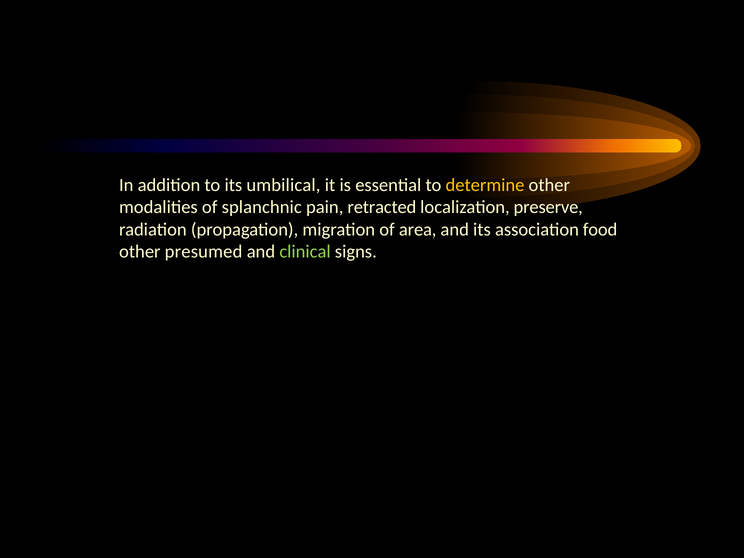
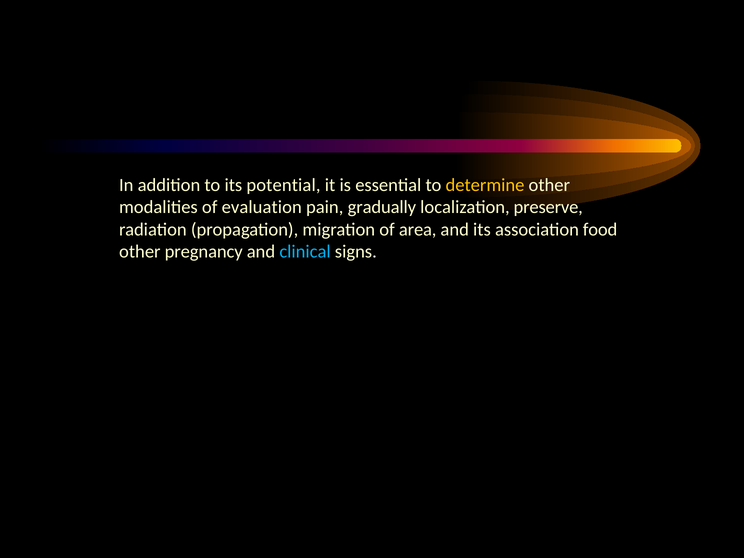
umbilical: umbilical -> potential
splanchnic: splanchnic -> evaluation
retracted: retracted -> gradually
presumed: presumed -> pregnancy
clinical colour: light green -> light blue
